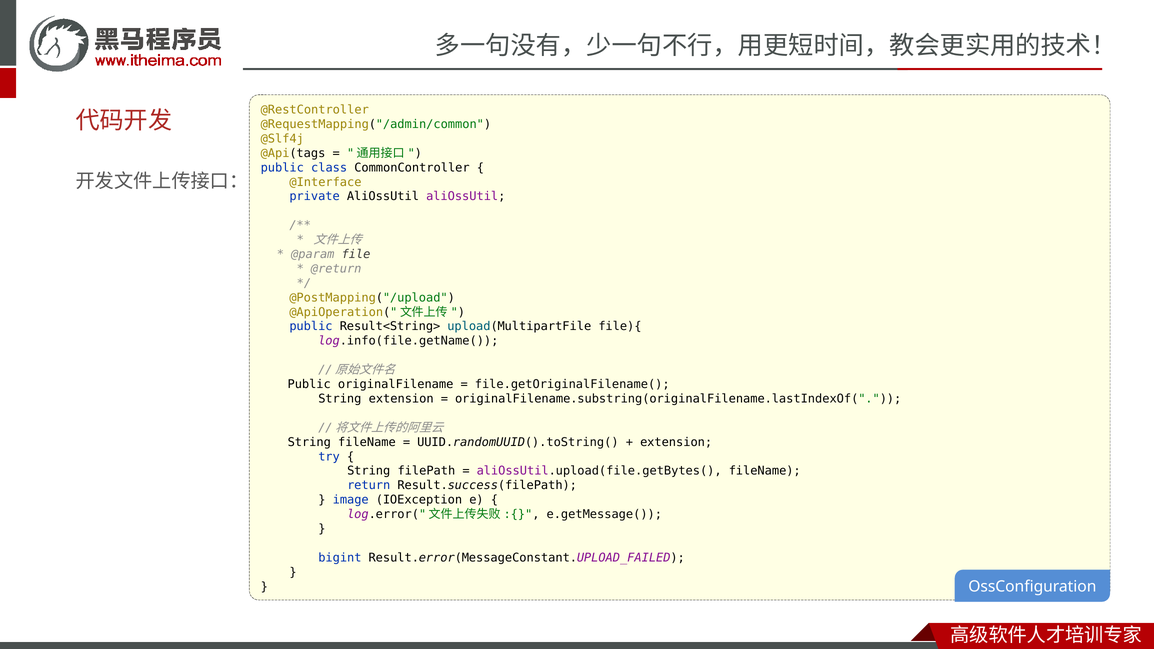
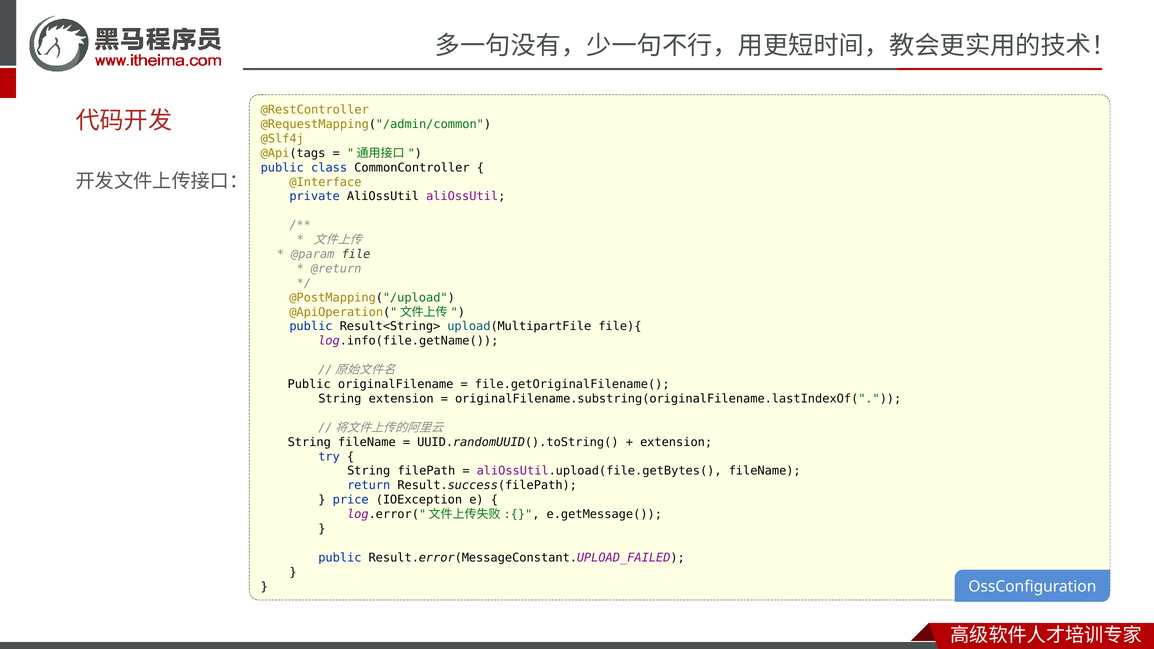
image: image -> price
bigint at (340, 558): bigint -> public
